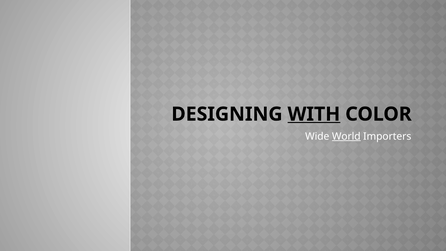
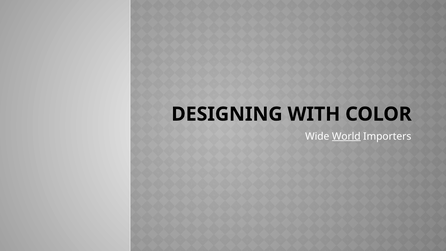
WITH underline: present -> none
